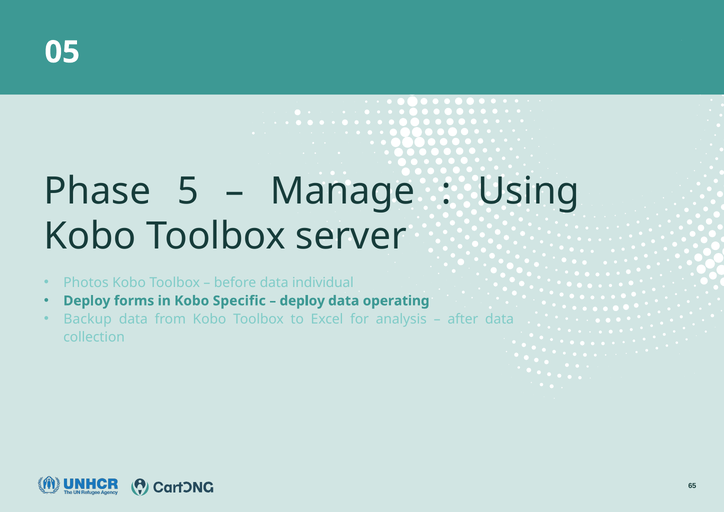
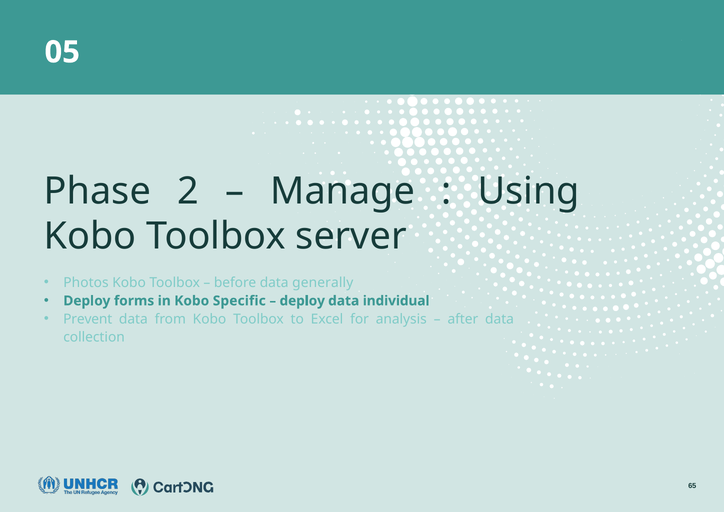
5: 5 -> 2
individual: individual -> generally
operating: operating -> individual
Backup: Backup -> Prevent
